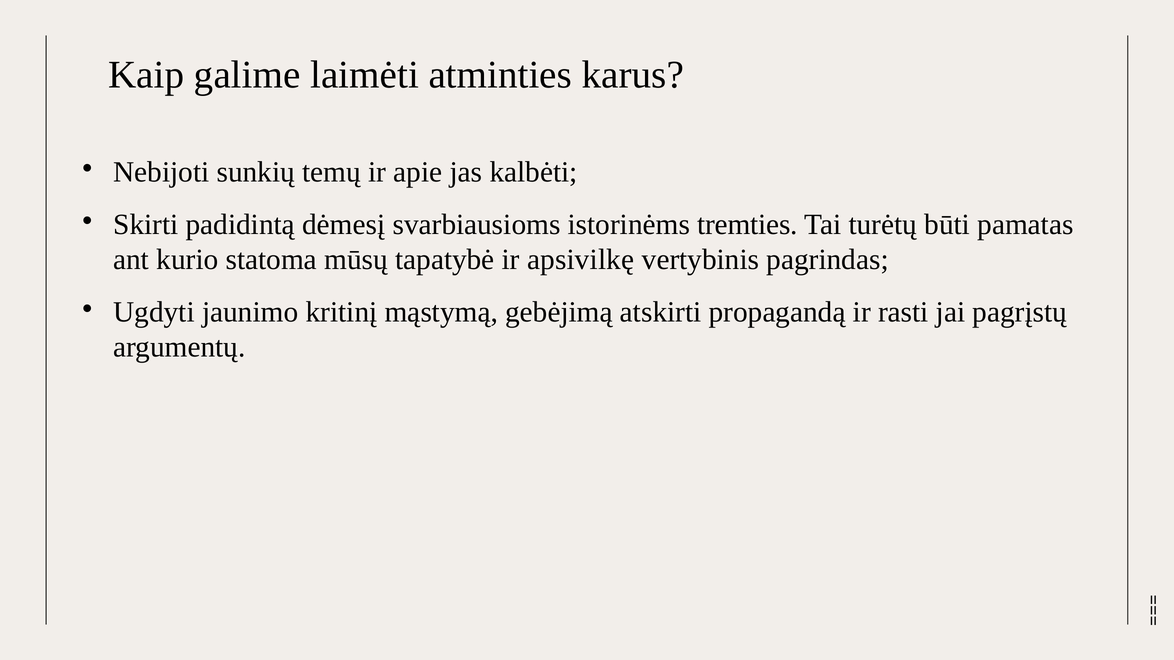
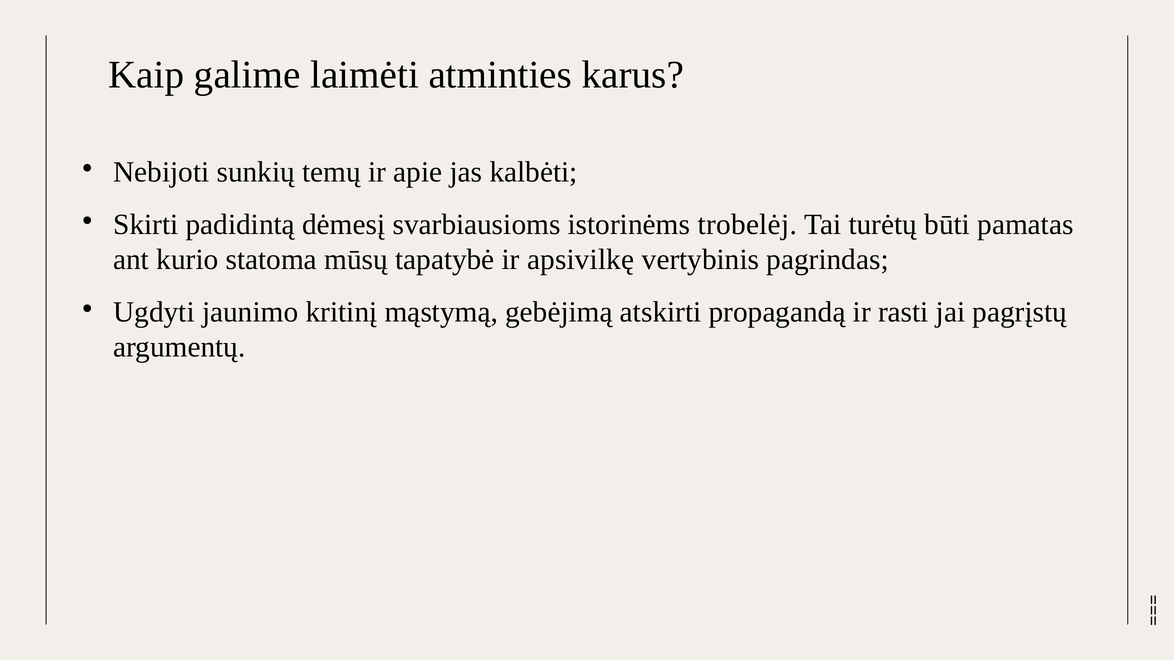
tremties: tremties -> trobelėj
